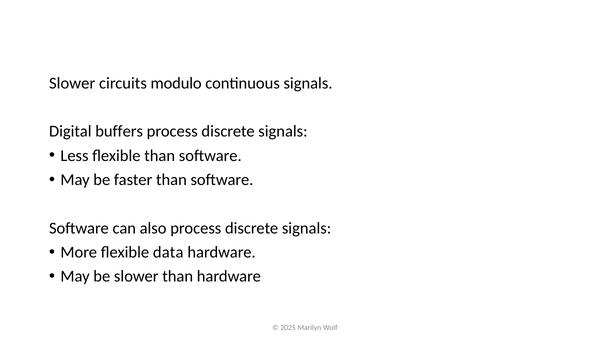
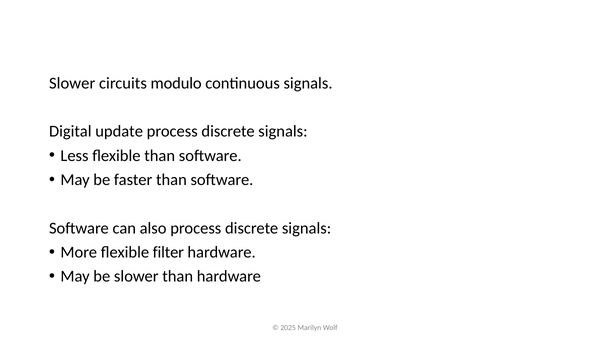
buffers: buffers -> update
data: data -> filter
